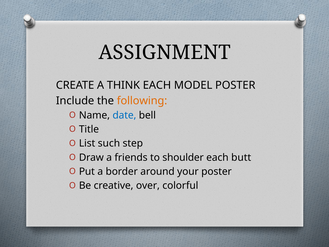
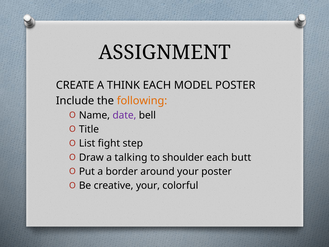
date colour: blue -> purple
such: such -> fight
friends: friends -> talking
creative over: over -> your
